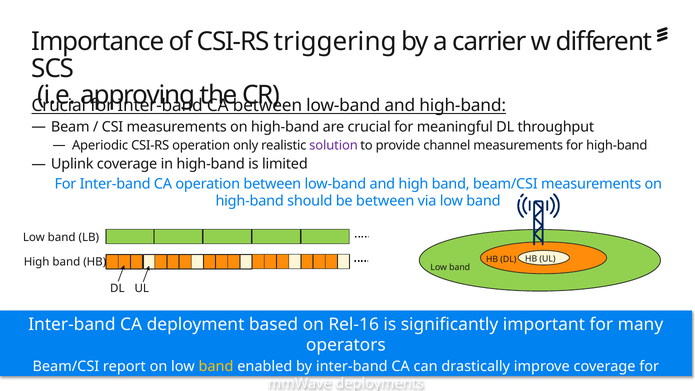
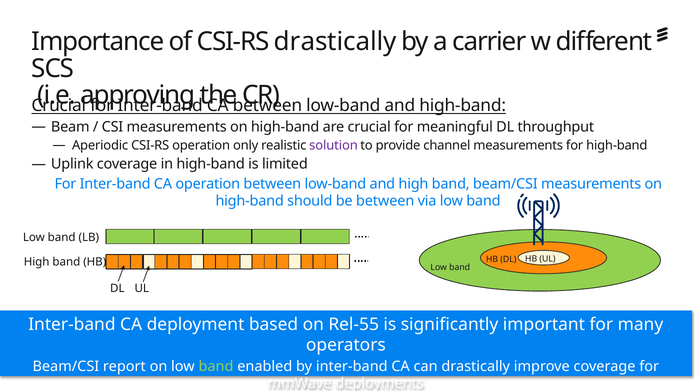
CSI-RS triggering: triggering -> drastically
Rel-16: Rel-16 -> Rel-55
band at (216, 366) colour: yellow -> light green
